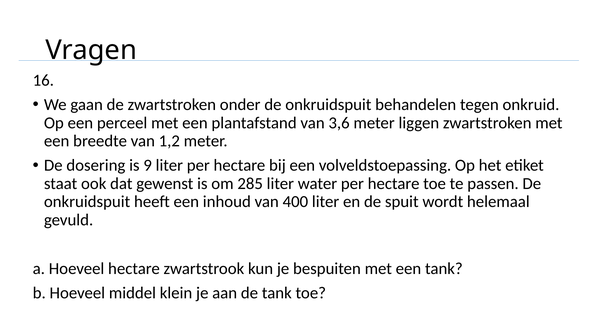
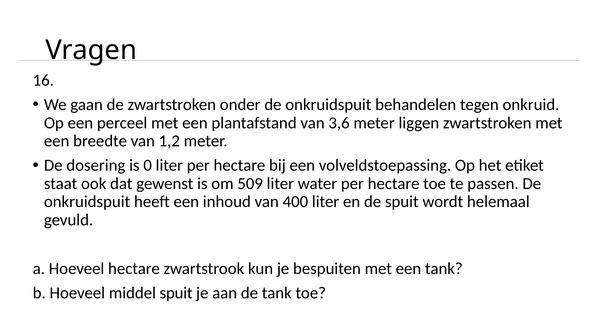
9: 9 -> 0
285: 285 -> 509
middel klein: klein -> spuit
